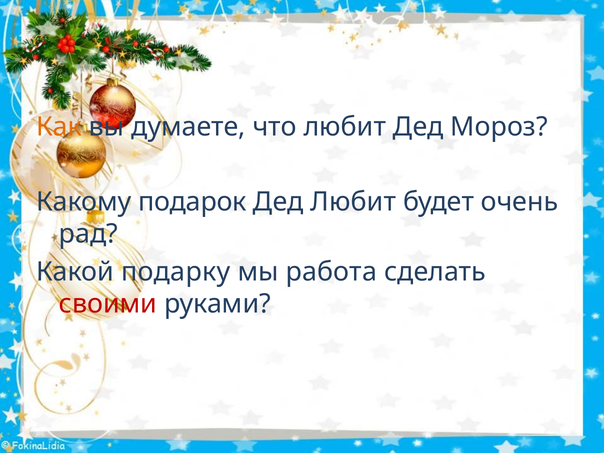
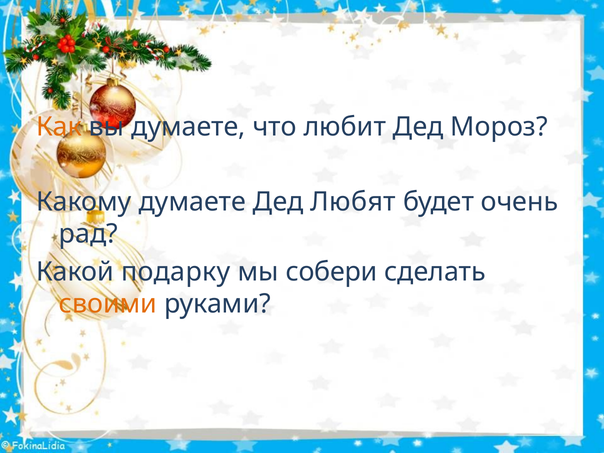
Какому подарок: подарок -> думаете
Дед Любит: Любит -> Любят
работа: работа -> собери
своими colour: red -> orange
